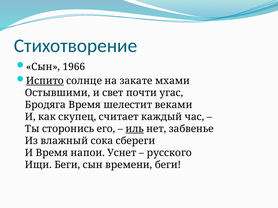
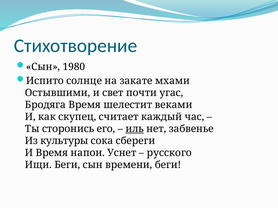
1966: 1966 -> 1980
Испито underline: present -> none
влажный: влажный -> культуры
